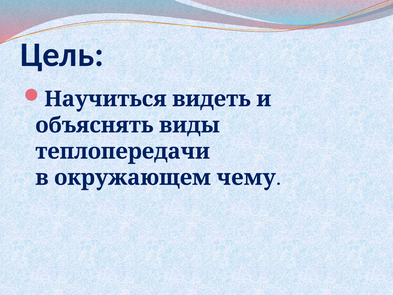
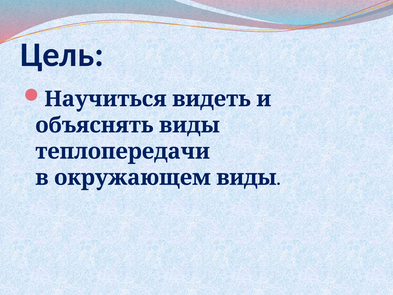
окружающем чему: чему -> виды
